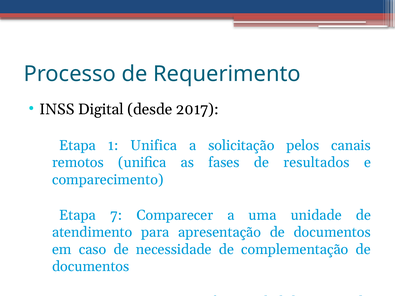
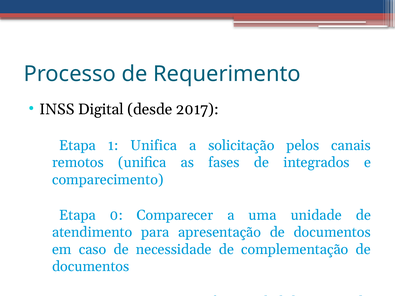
resultados: resultados -> integrados
7: 7 -> 0
